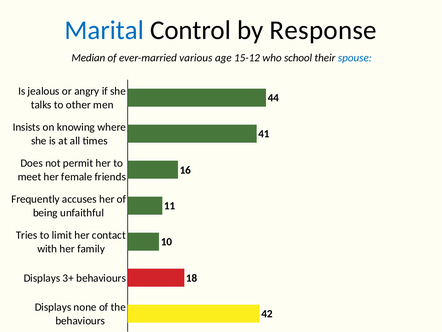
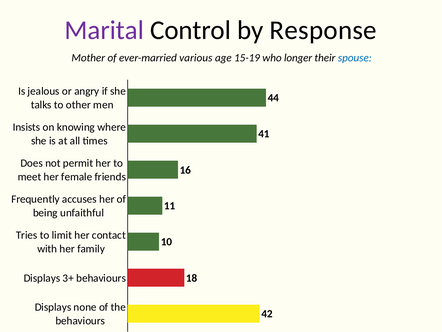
Marital colour: blue -> purple
Median: Median -> Mother
15-12: 15-12 -> 15-19
school: school -> longer
